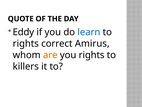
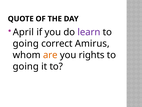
Eddy: Eddy -> April
learn colour: blue -> purple
rights at (26, 43): rights -> going
killers at (26, 66): killers -> going
